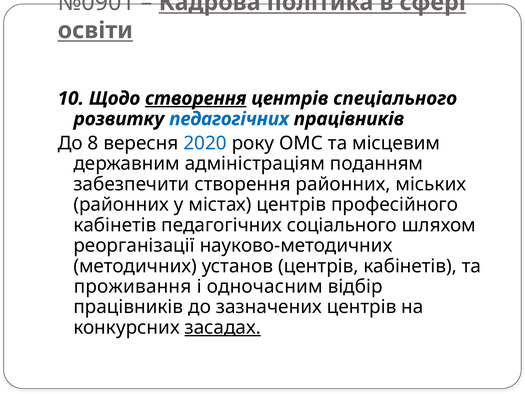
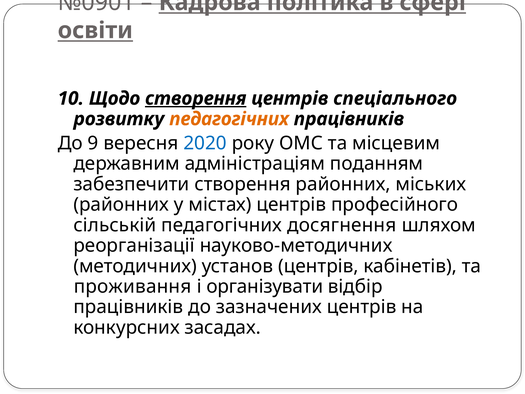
педагогічних at (229, 119) colour: blue -> orange
8: 8 -> 9
кабінетів at (115, 225): кабінетів -> сільській
соціального: соціального -> досягнення
одночасним: одночасним -> організувати
засадах underline: present -> none
